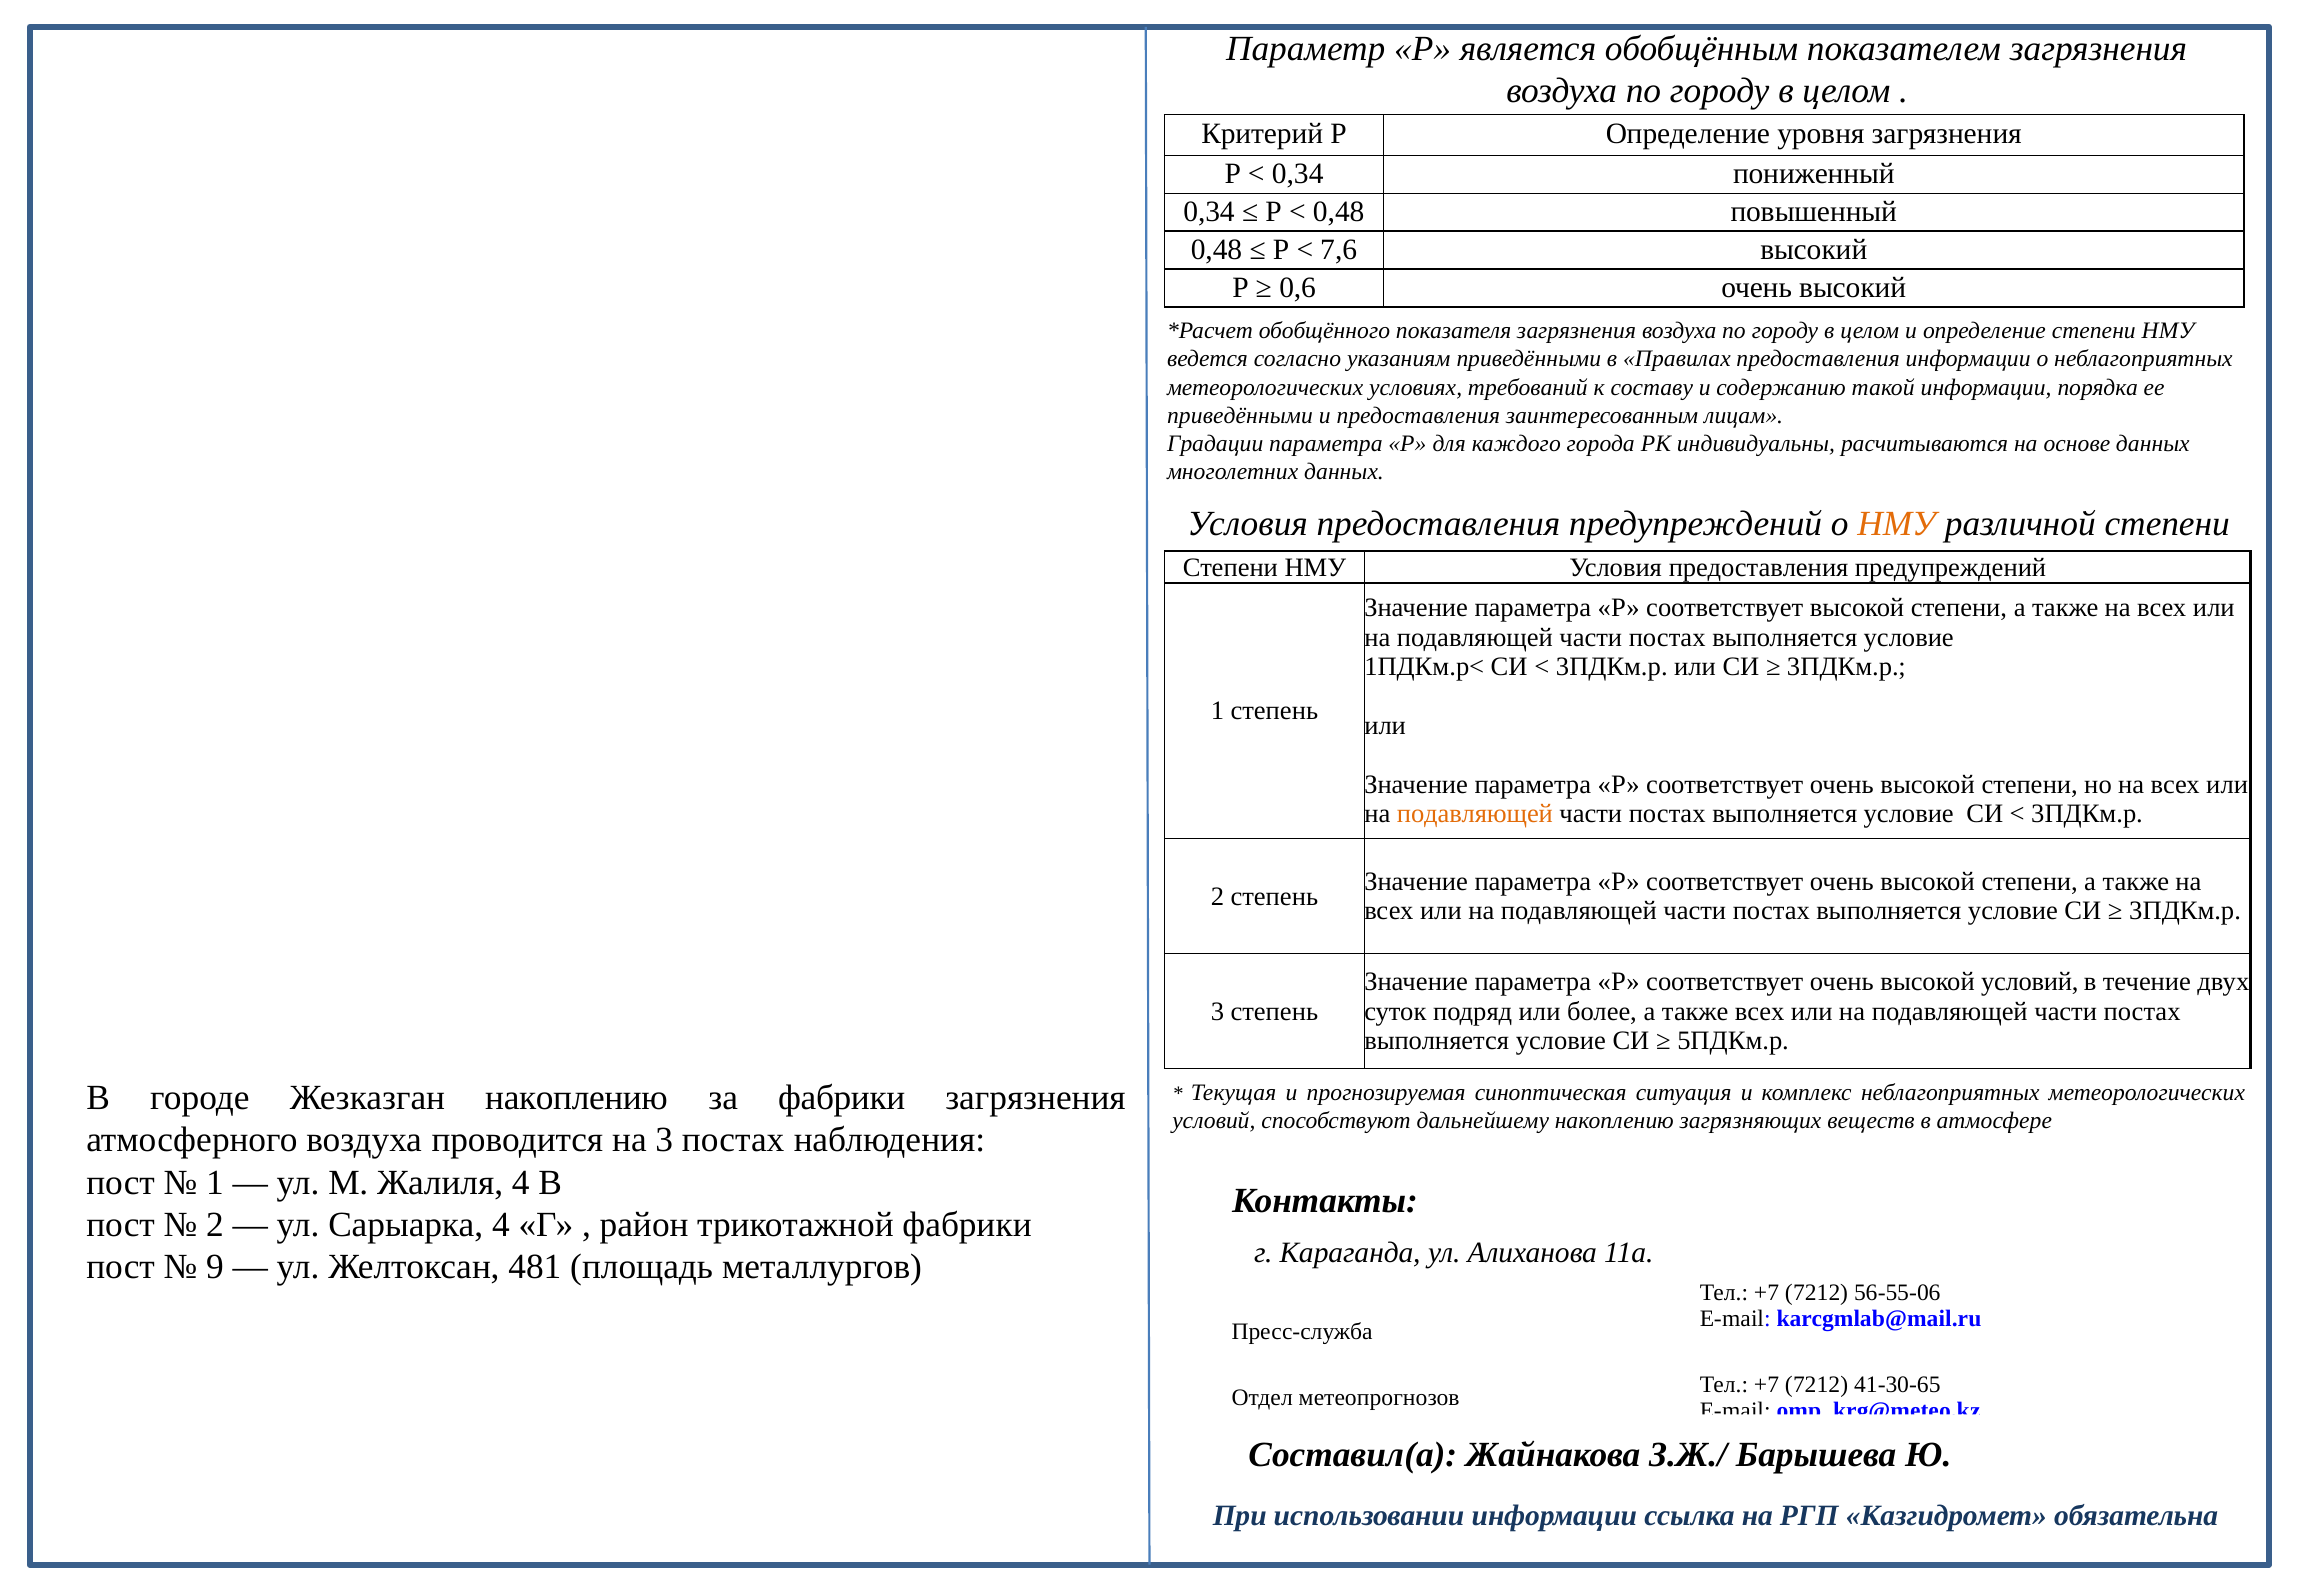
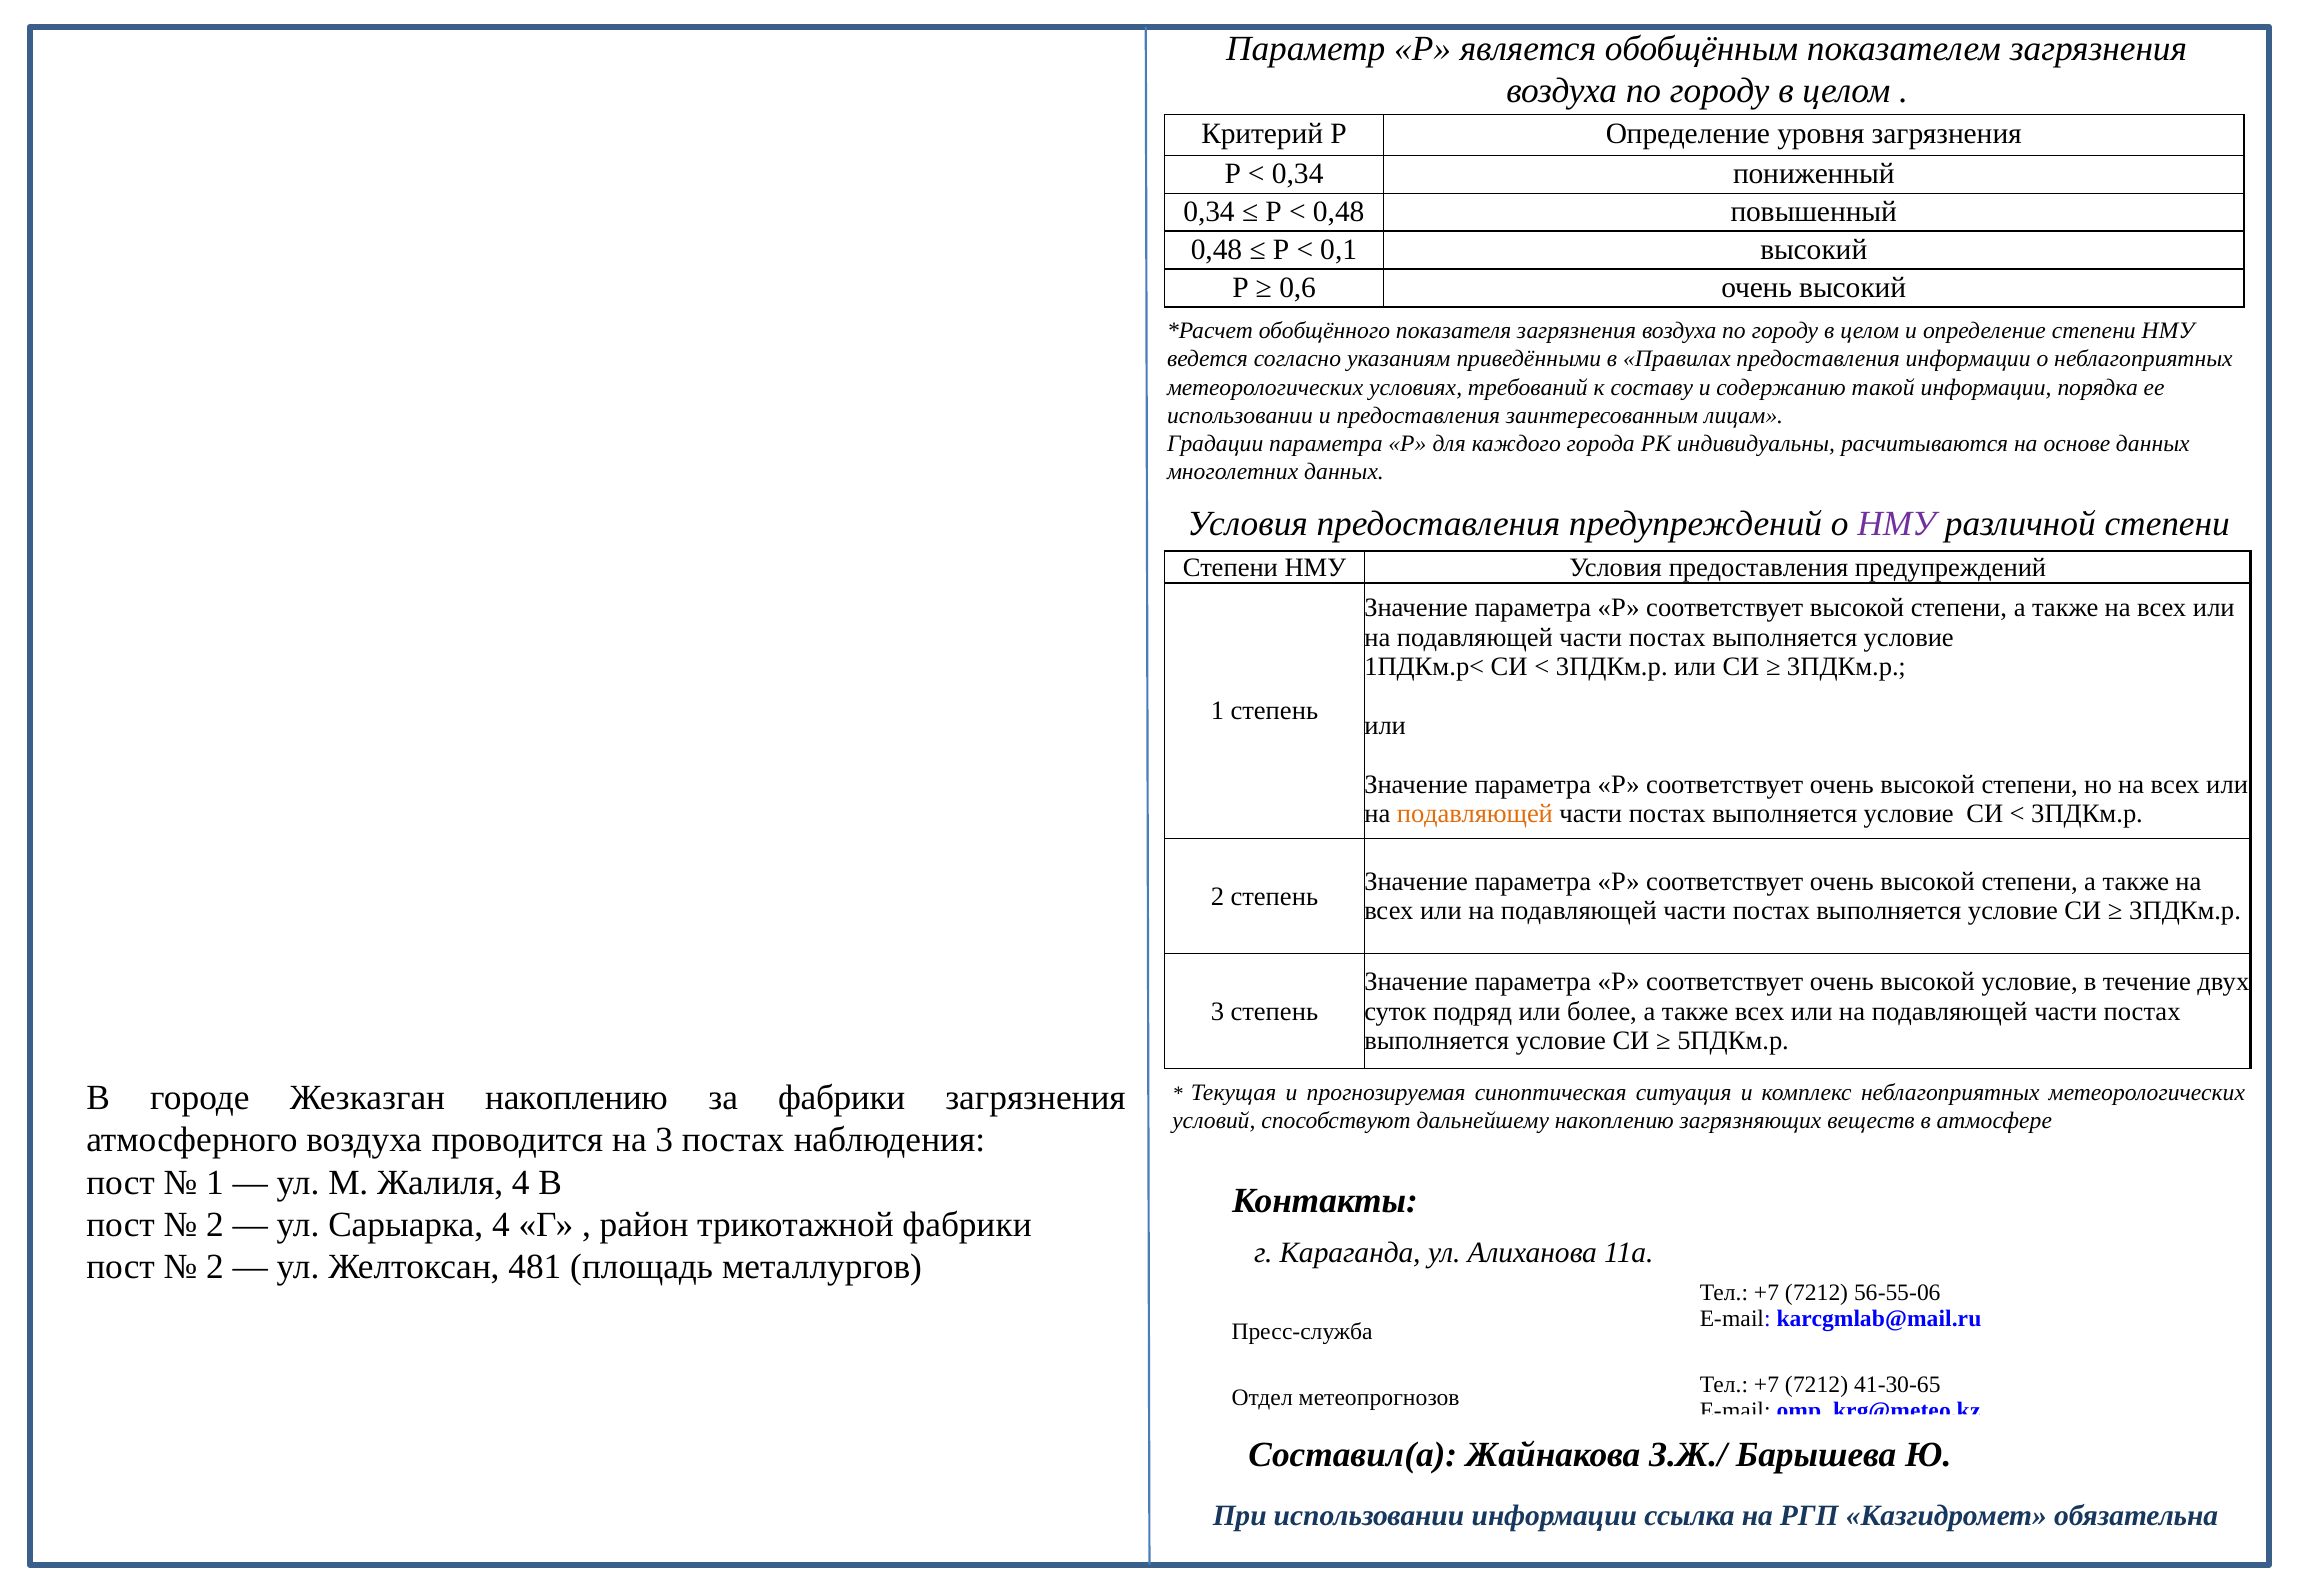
7,6: 7,6 -> 0,1
приведёнными at (1240, 415): приведёнными -> использовании
НМУ at (1897, 523) colour: orange -> purple
высокой условий: условий -> условие
9 at (215, 1267): 9 -> 2
